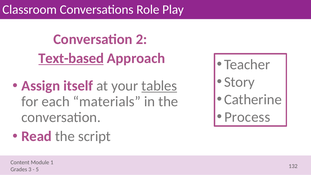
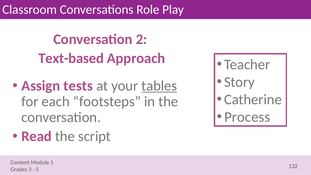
Text-based underline: present -> none
itself: itself -> tests
materials: materials -> footsteps
